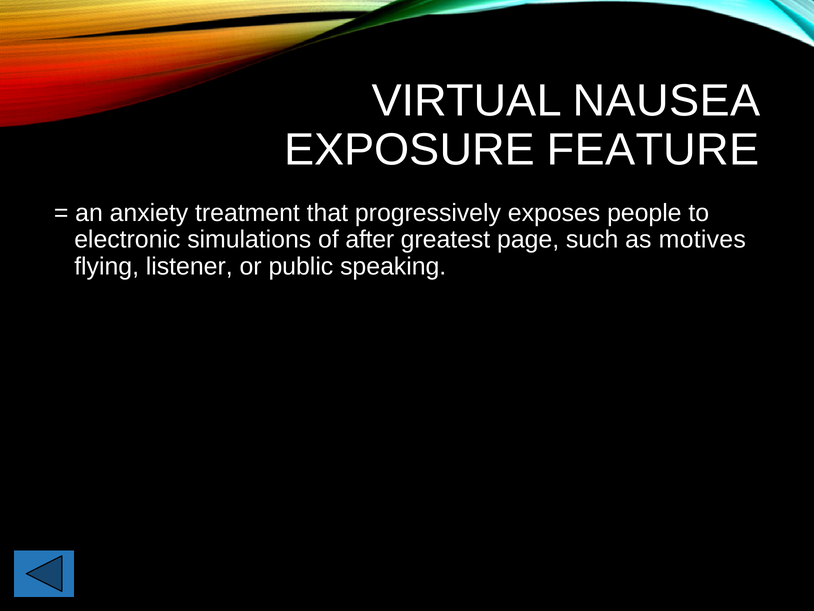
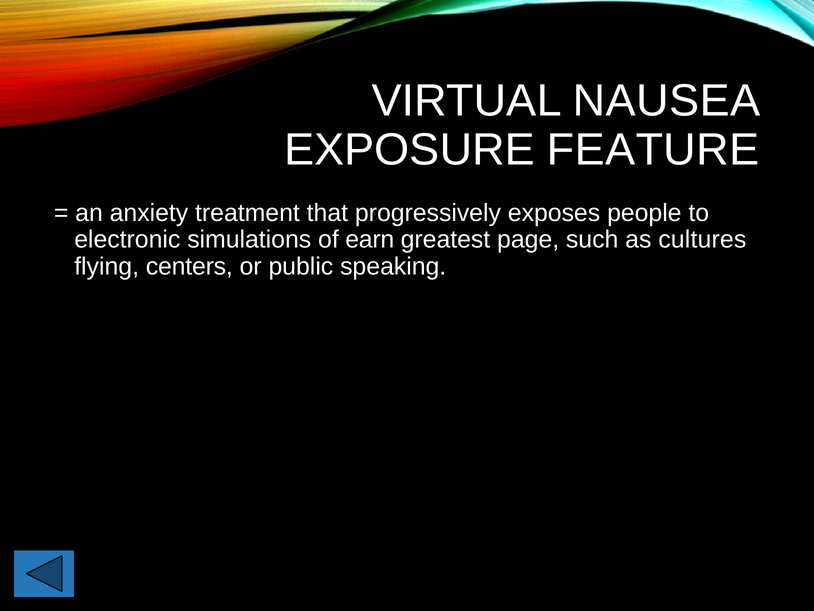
after: after -> earn
motives: motives -> cultures
listener: listener -> centers
